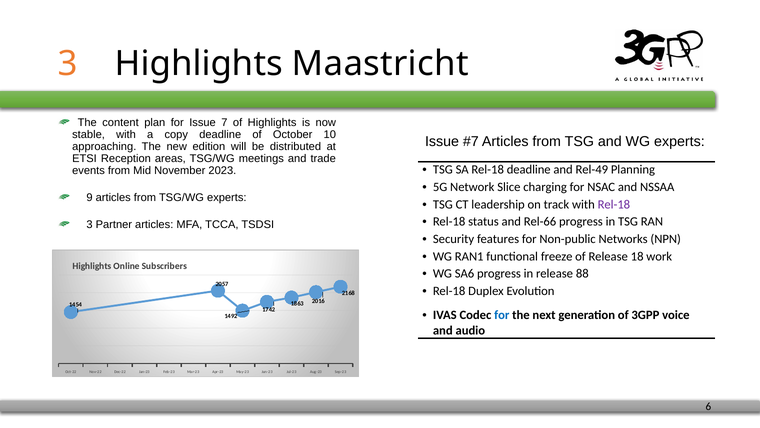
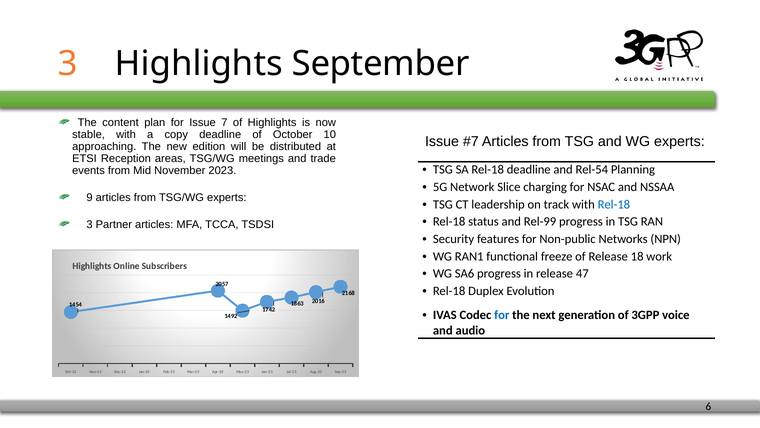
Maastricht: Maastricht -> September
Rel-49: Rel-49 -> Rel-54
Rel-18 at (614, 204) colour: purple -> blue
Rel-66: Rel-66 -> Rel-99
88: 88 -> 47
